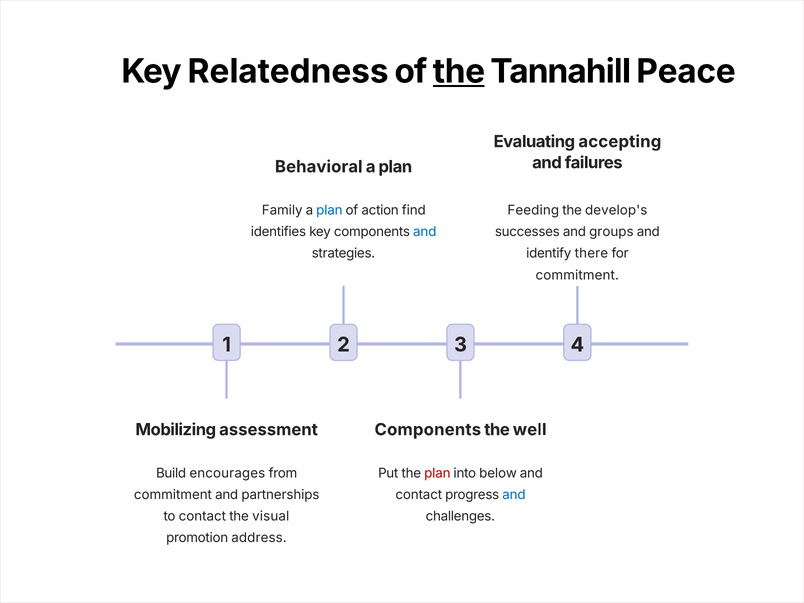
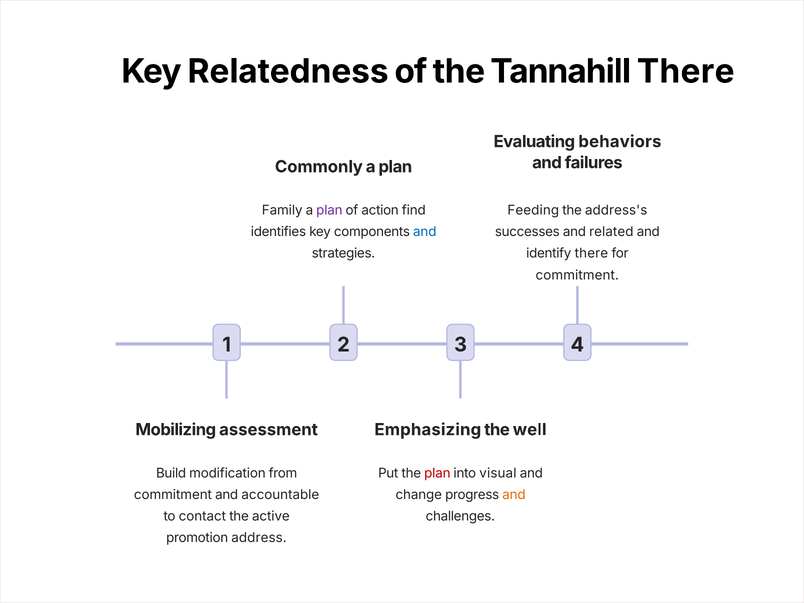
the at (459, 72) underline: present -> none
Tannahill Peace: Peace -> There
accepting: accepting -> behaviors
Behavioral: Behavioral -> Commonly
plan at (329, 210) colour: blue -> purple
develop's: develop's -> address's
groups: groups -> related
Components at (428, 430): Components -> Emphasizing
encourages: encourages -> modification
below: below -> visual
contact at (419, 495): contact -> change
and at (514, 495) colour: blue -> orange
partnerships: partnerships -> accountable
visual: visual -> active
